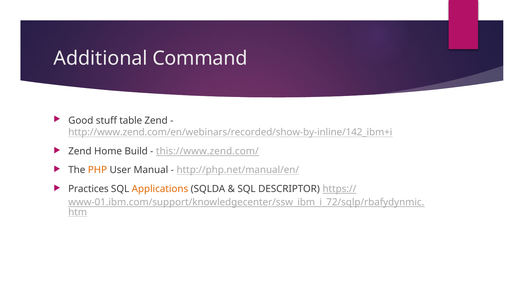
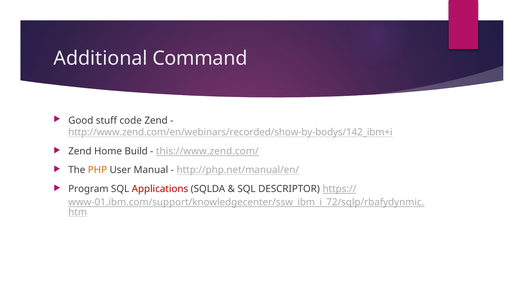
table: table -> code
http://www.zend.com/en/webinars/recorded/show-by-inline/142_ibm+i: http://www.zend.com/en/webinars/recorded/show-by-inline/142_ibm+i -> http://www.zend.com/en/webinars/recorded/show-by-bodys/142_ibm+i
Practices: Practices -> Program
Applications colour: orange -> red
